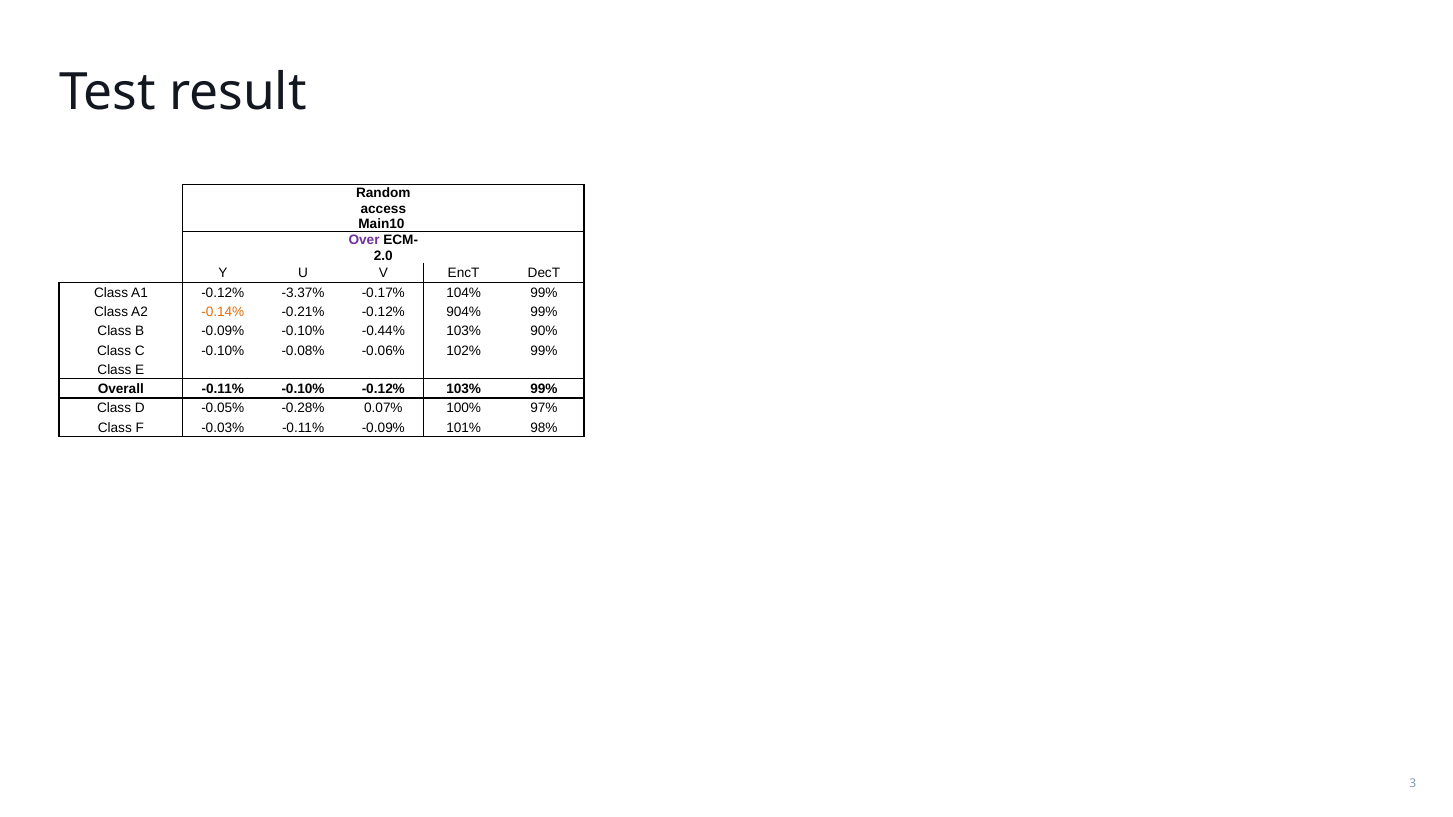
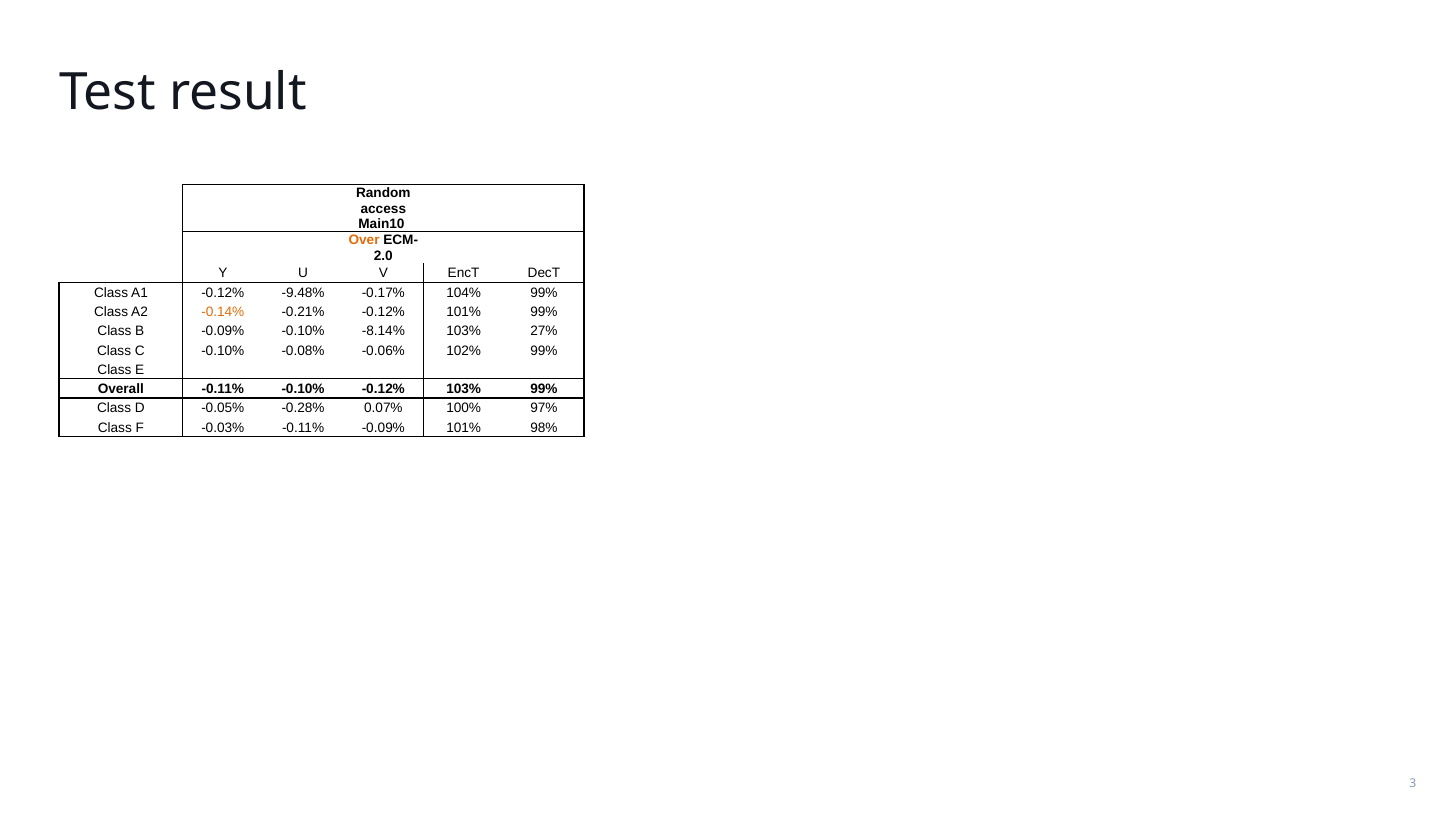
Over colour: purple -> orange
-3.37%: -3.37% -> -9.48%
-0.12% 904%: 904% -> 101%
-0.44%: -0.44% -> -8.14%
90%: 90% -> 27%
